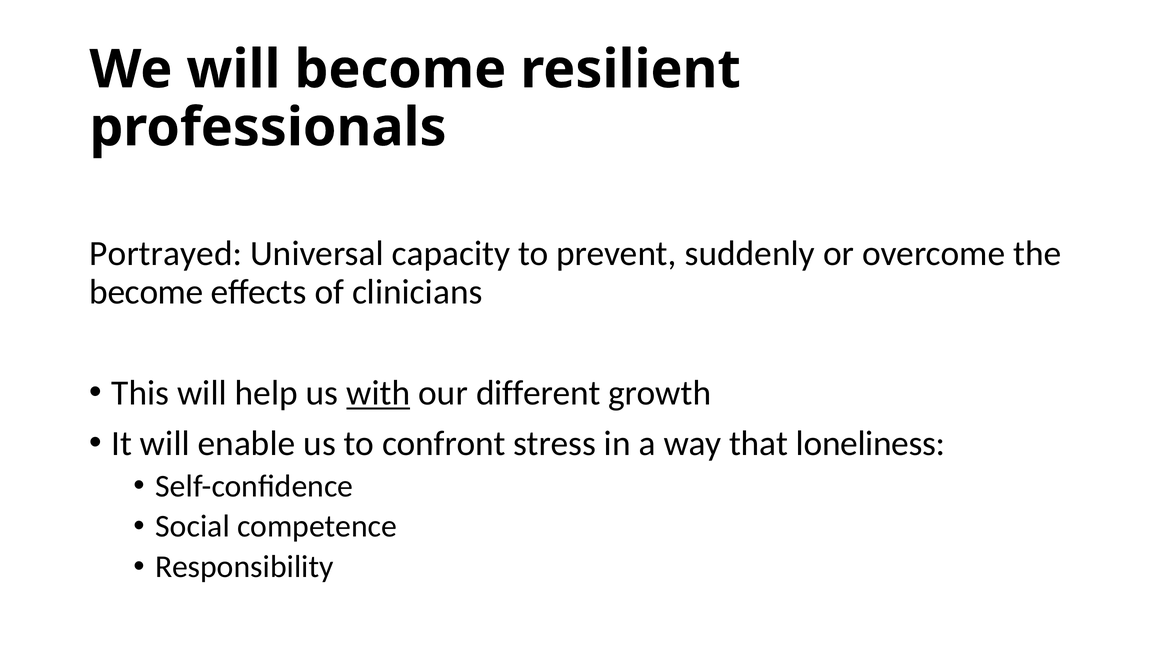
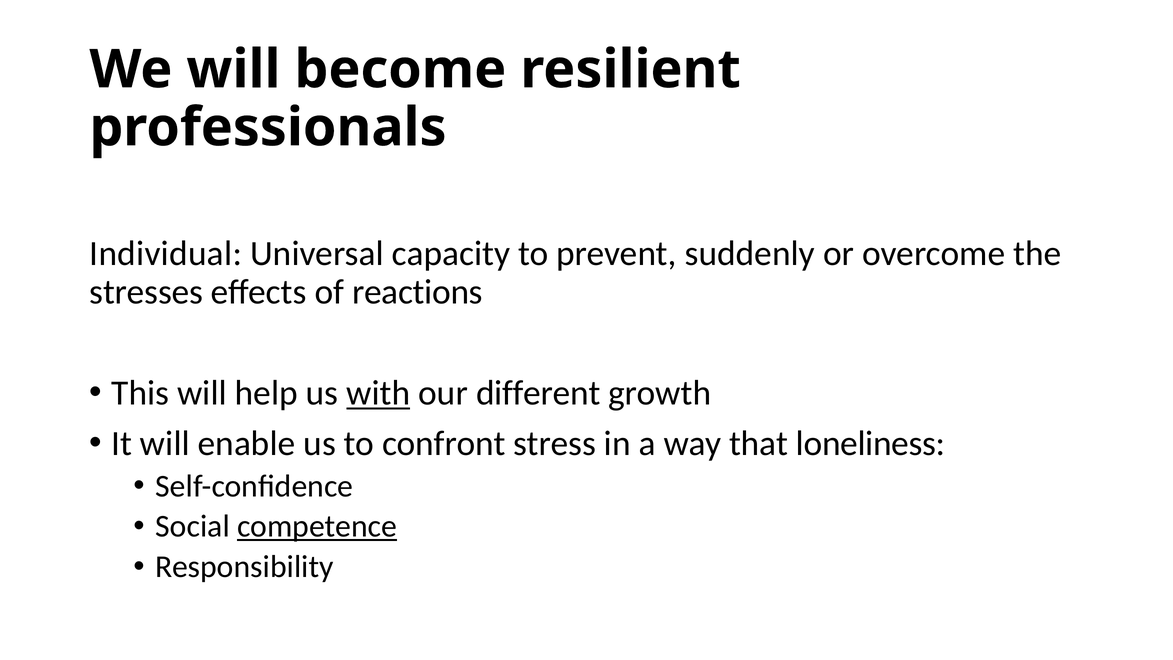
Portrayed: Portrayed -> Individual
become at (146, 292): become -> stresses
clinicians: clinicians -> reactions
competence underline: none -> present
